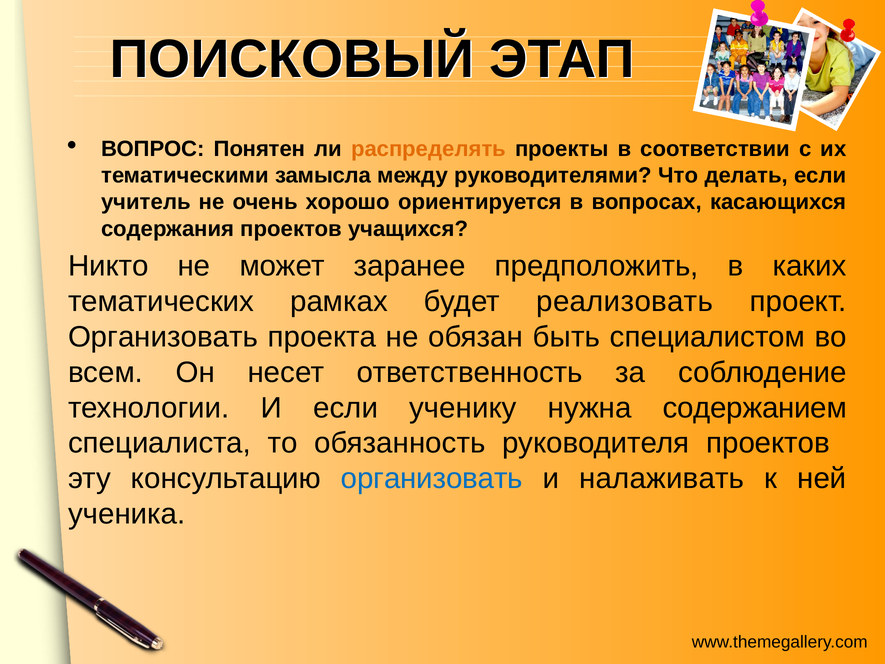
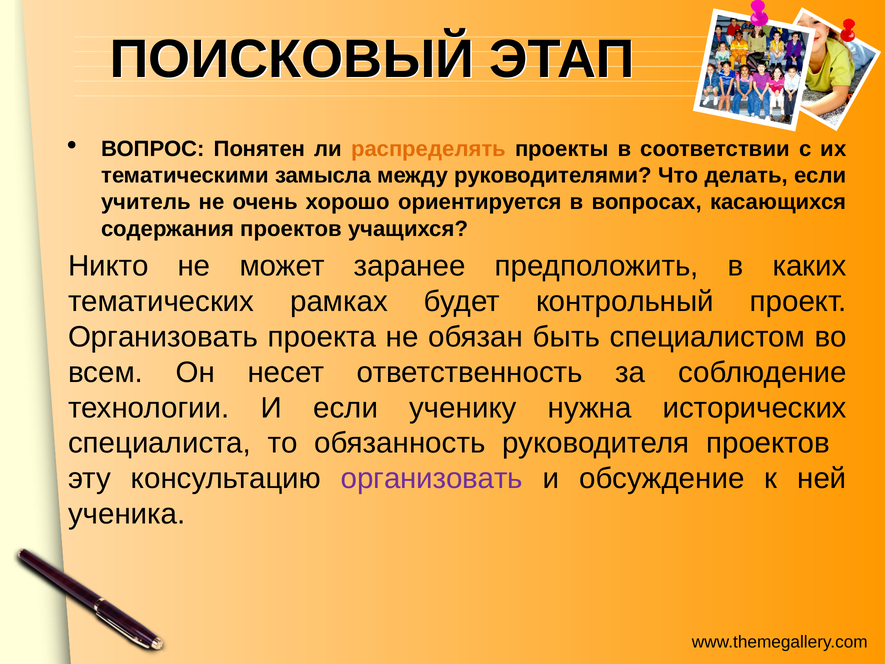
реализовать: реализовать -> контрольный
содержанием: содержанием -> исторических
организовать at (432, 478) colour: blue -> purple
налаживать: налаживать -> обсуждение
